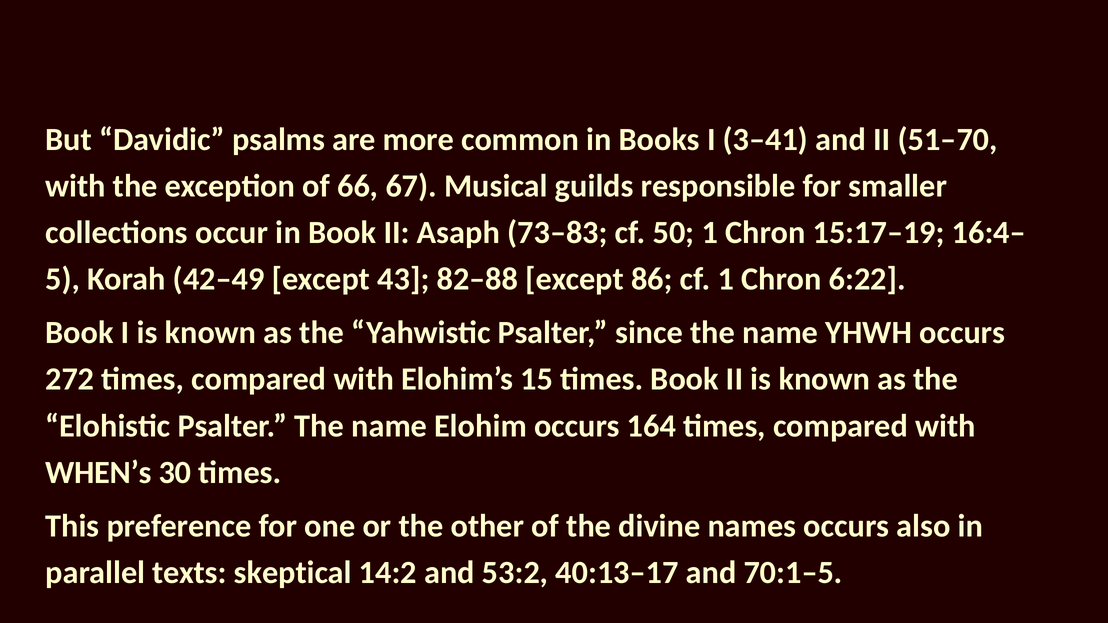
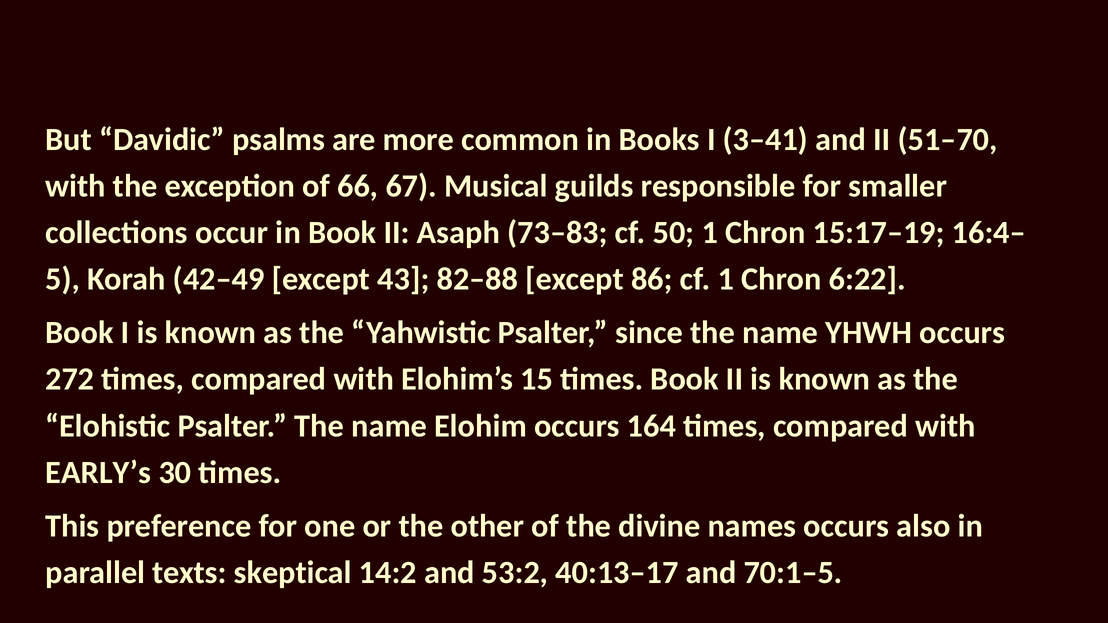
WHEN’s: WHEN’s -> EARLY’s
